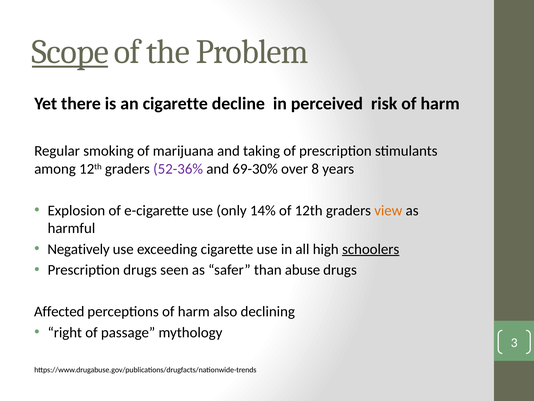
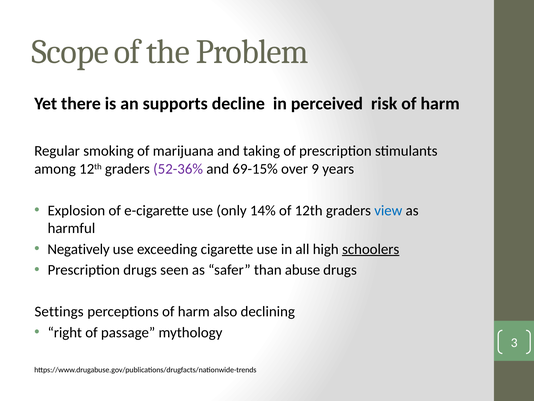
Scope underline: present -> none
an cigarette: cigarette -> supports
69-30%: 69-30% -> 69-15%
8: 8 -> 9
view colour: orange -> blue
Affected: Affected -> Settings
